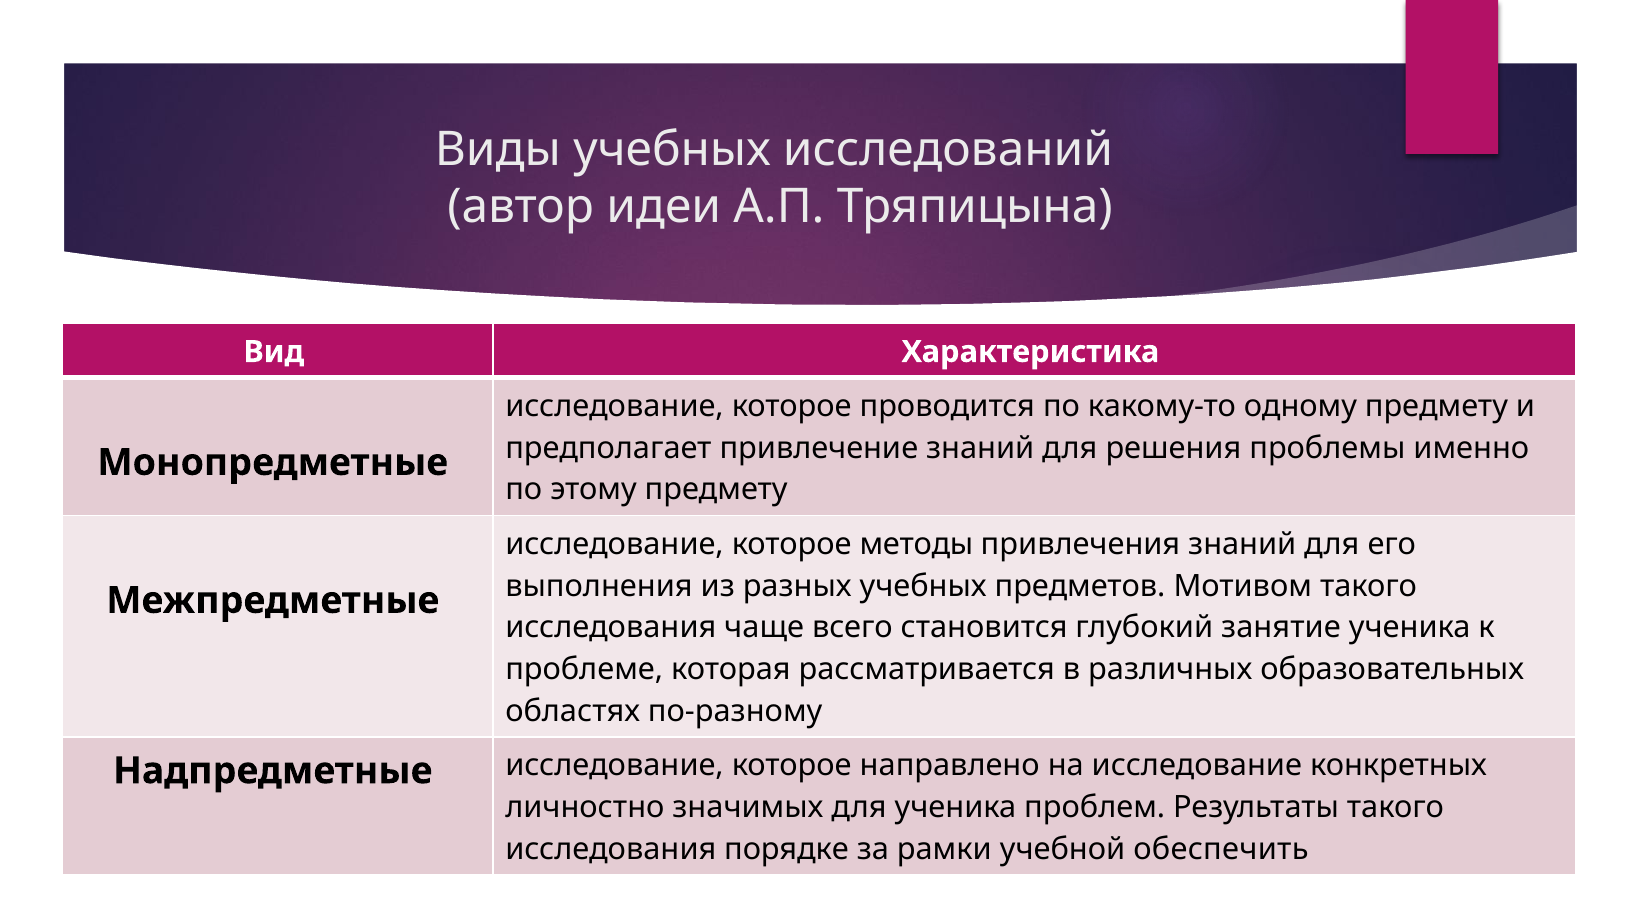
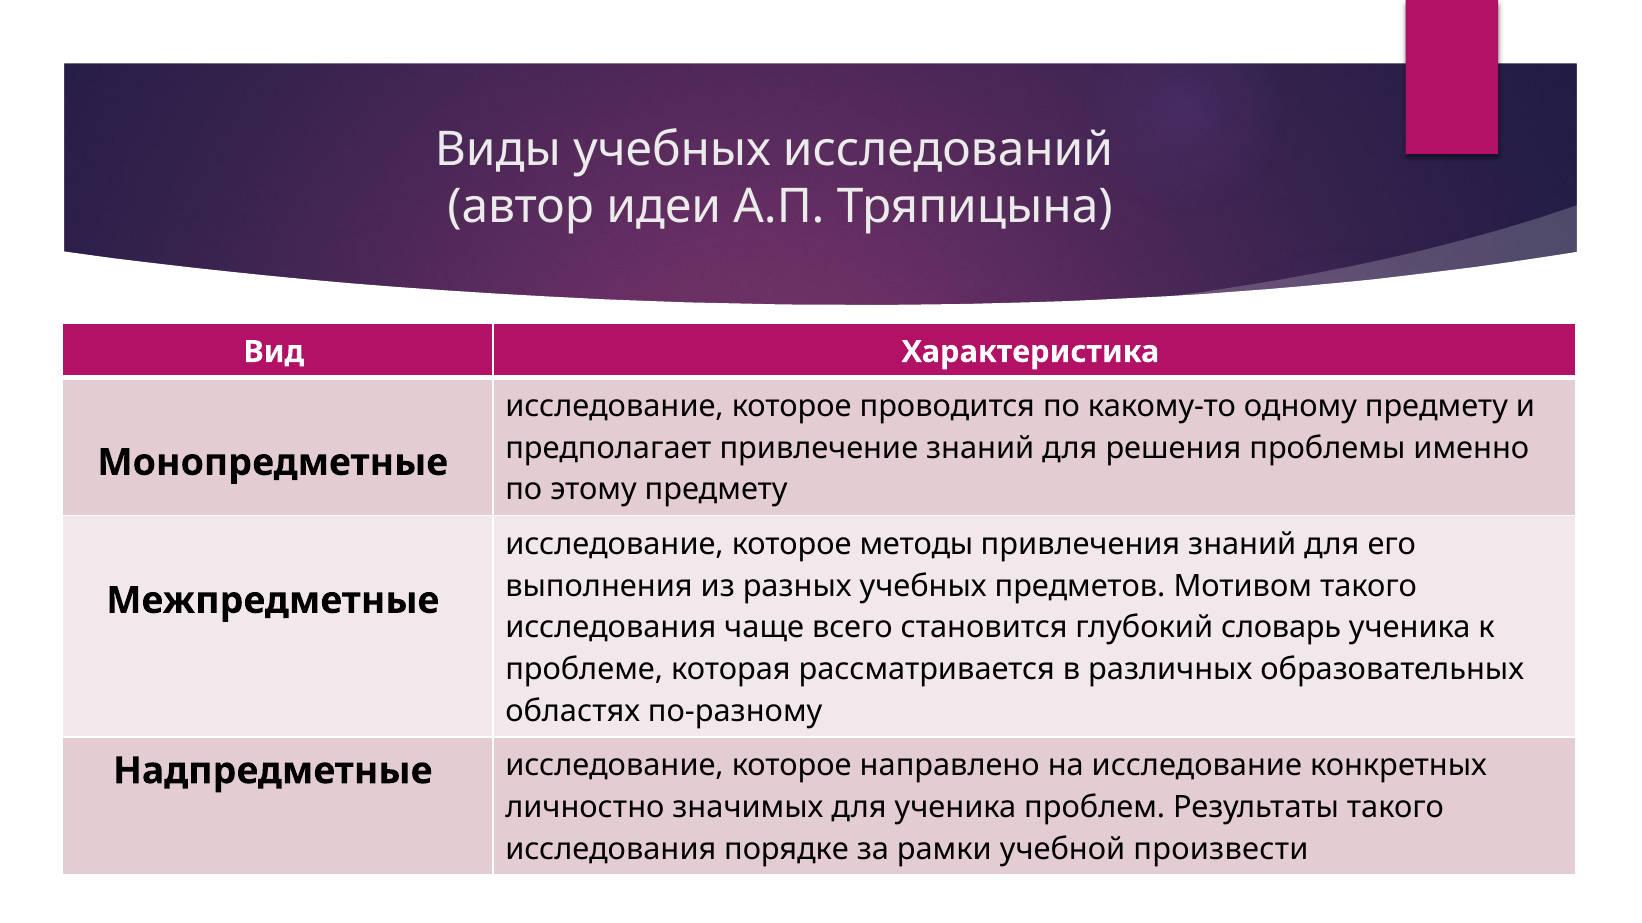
занятие: занятие -> словарь
обеспечить: обеспечить -> произвести
